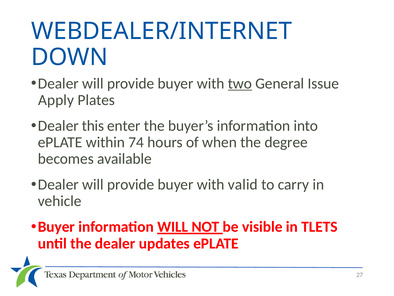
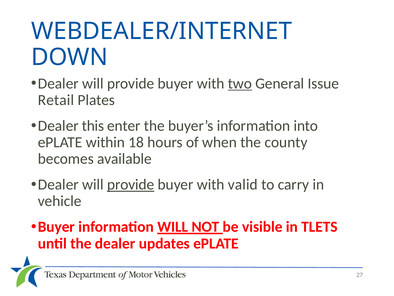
Apply: Apply -> Retail
74: 74 -> 18
degree: degree -> county
provide at (131, 184) underline: none -> present
